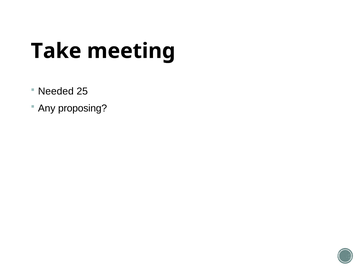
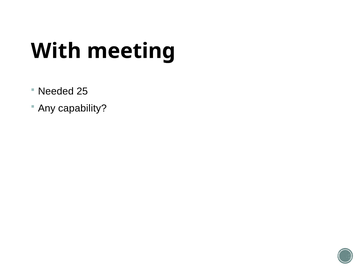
Take: Take -> With
proposing: proposing -> capability
